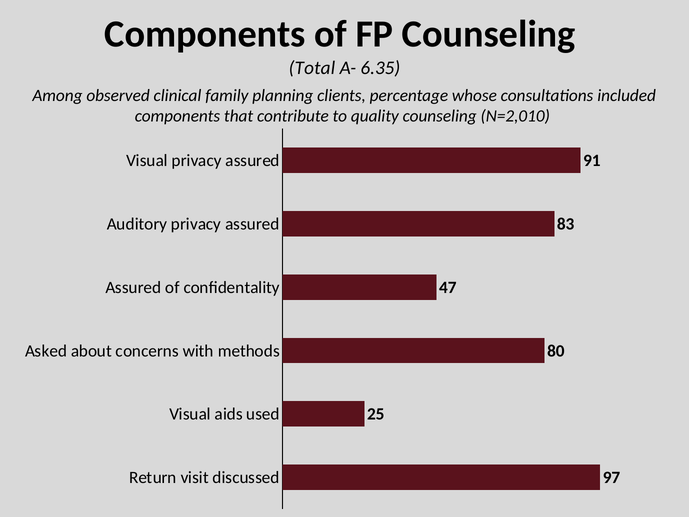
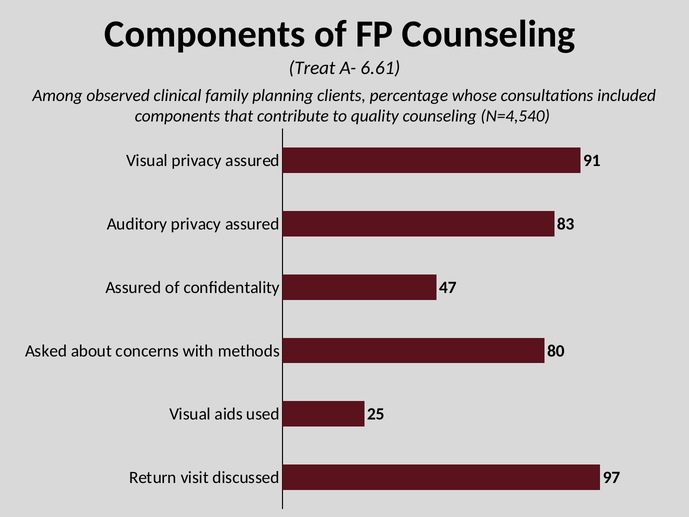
Total: Total -> Treat
6.35: 6.35 -> 6.61
N=2,010: N=2,010 -> N=4,540
